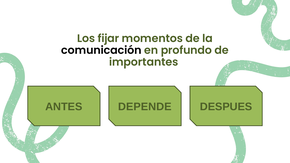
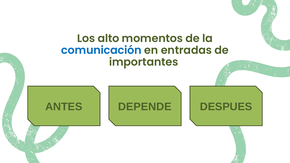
fijar: fijar -> alto
comunicación colour: black -> blue
profundo: profundo -> entradas
